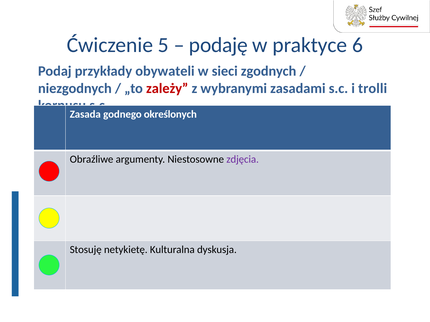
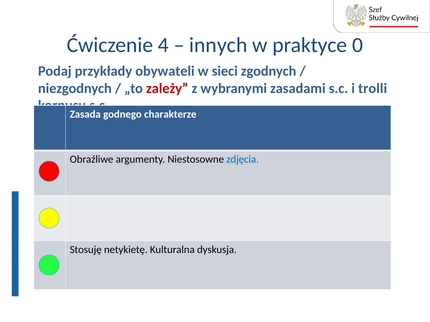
5: 5 -> 4
podaję: podaję -> innych
6: 6 -> 0
określonych: określonych -> charakterze
zdjęcia colour: purple -> blue
